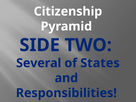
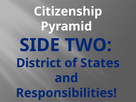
Several: Several -> District
